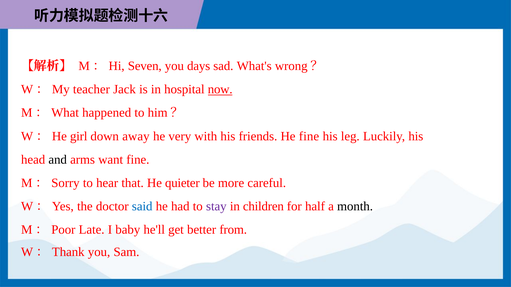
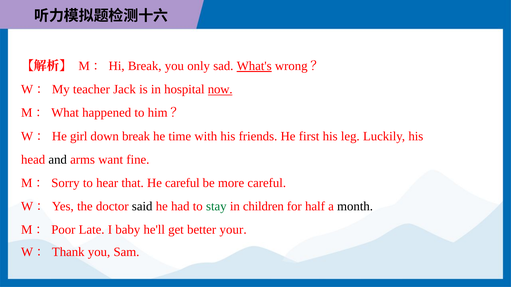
M：Hi Seven: Seven -> Break
days: days -> only
What's underline: none -> present
down away: away -> break
very: very -> time
He fine: fine -> first
He quieter: quieter -> careful
said colour: blue -> black
stay colour: purple -> green
from: from -> your
